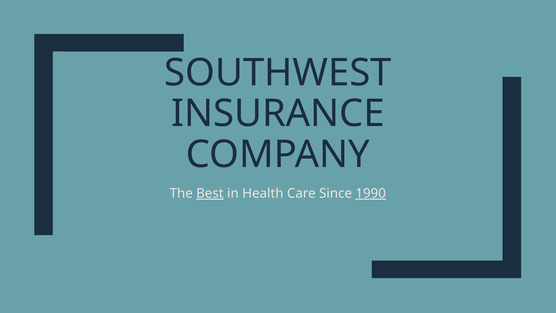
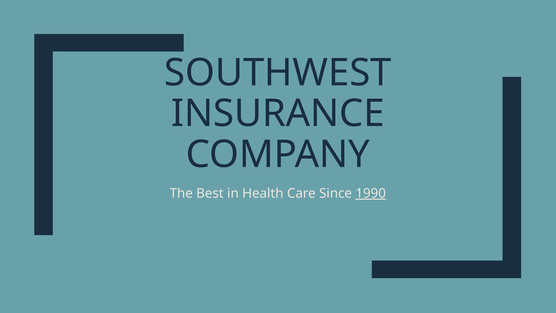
Best underline: present -> none
